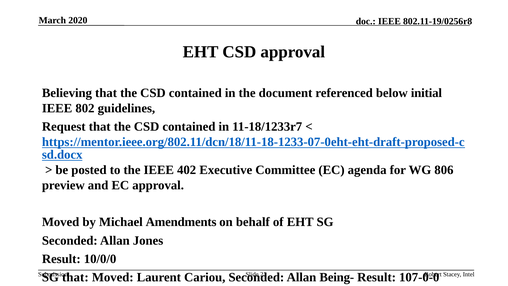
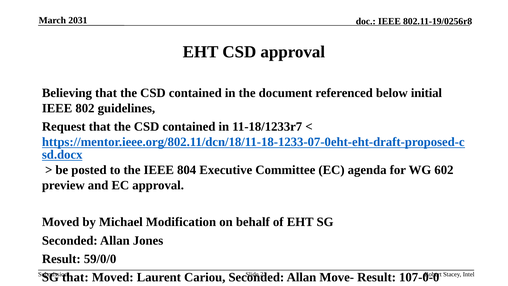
2020: 2020 -> 2031
402: 402 -> 804
806: 806 -> 602
Amendments: Amendments -> Modification
10/0/0: 10/0/0 -> 59/0/0
Being-: Being- -> Move-
